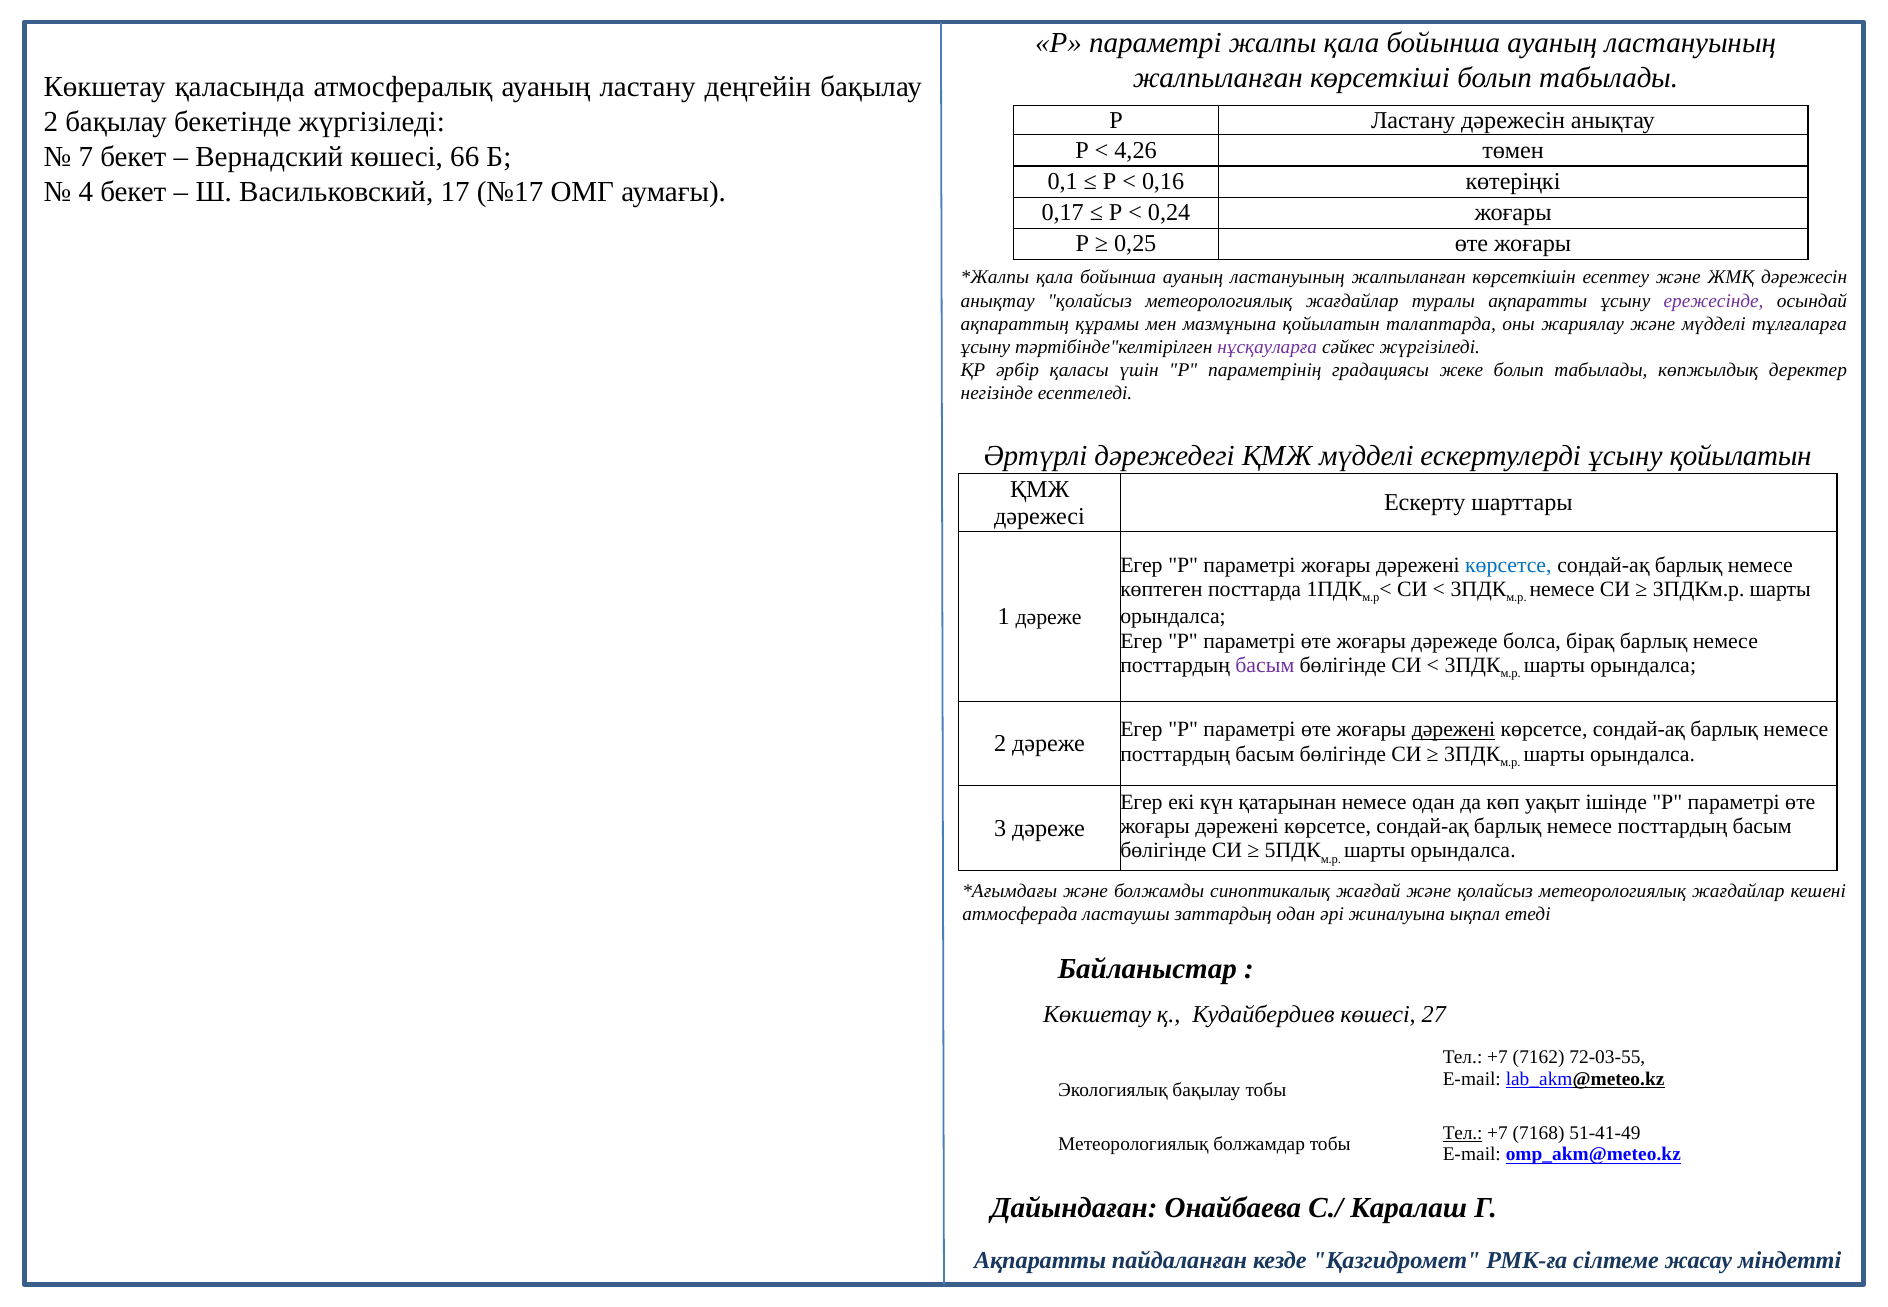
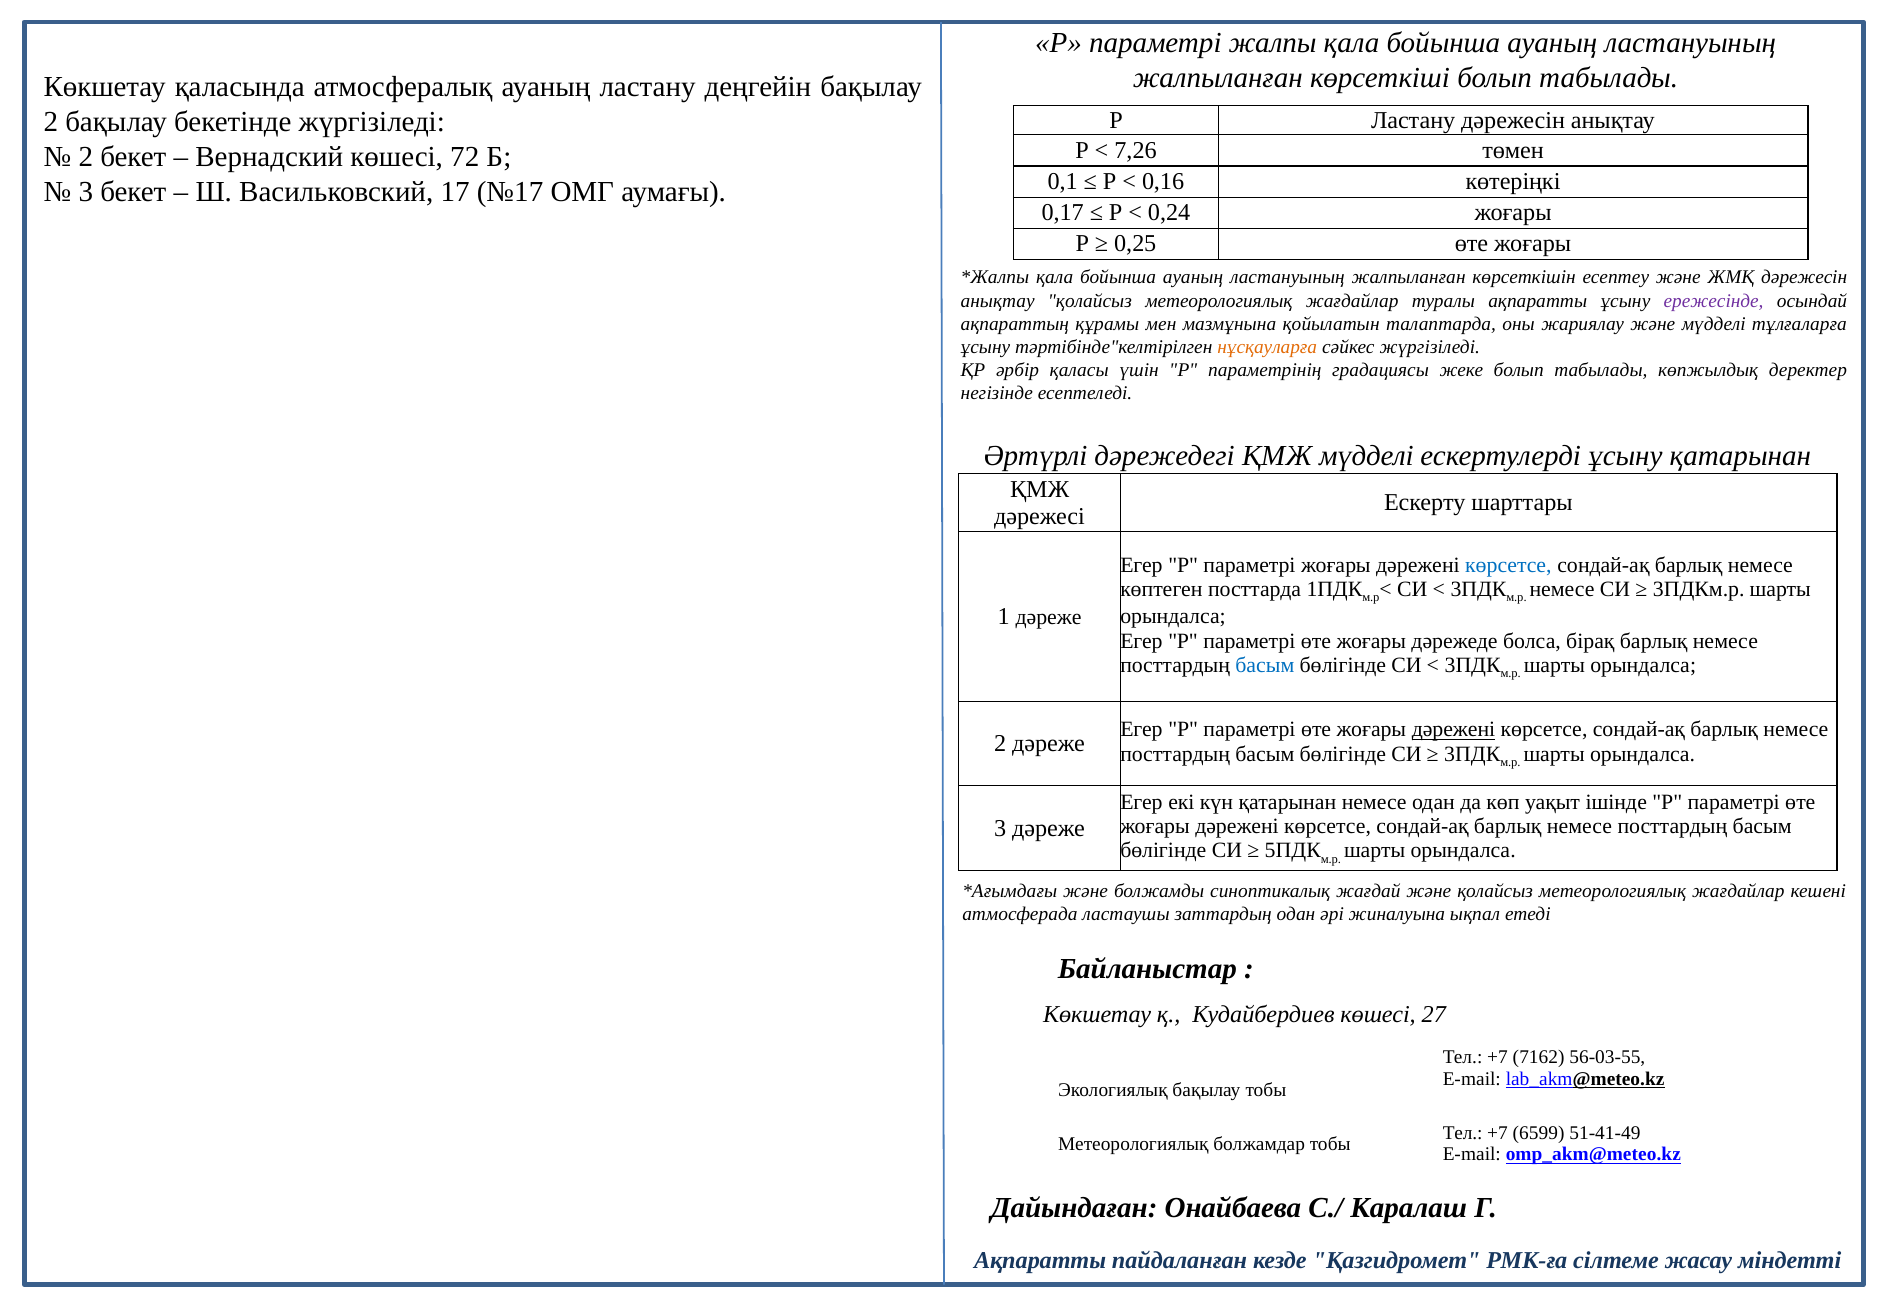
4,26: 4,26 -> 7,26
7 at (86, 157): 7 -> 2
66: 66 -> 72
4 at (86, 192): 4 -> 3
нұсқауларға colour: purple -> orange
ұсыну қойылатын: қойылатын -> қатарынан
басым at (1265, 665) colour: purple -> blue
72-03-55: 72-03-55 -> 56-03-55
Тел at (1463, 1133) underline: present -> none
7168: 7168 -> 6599
